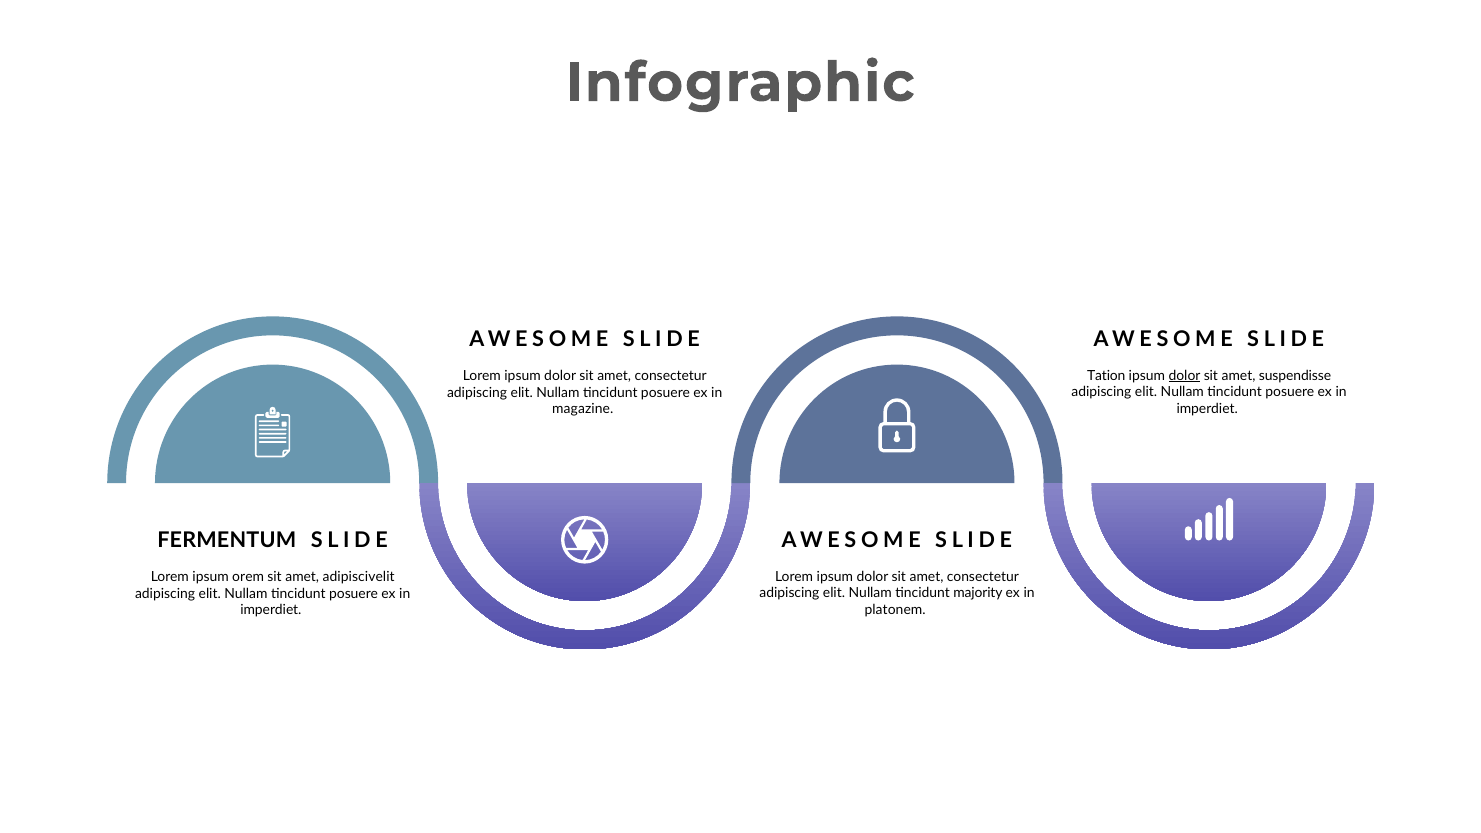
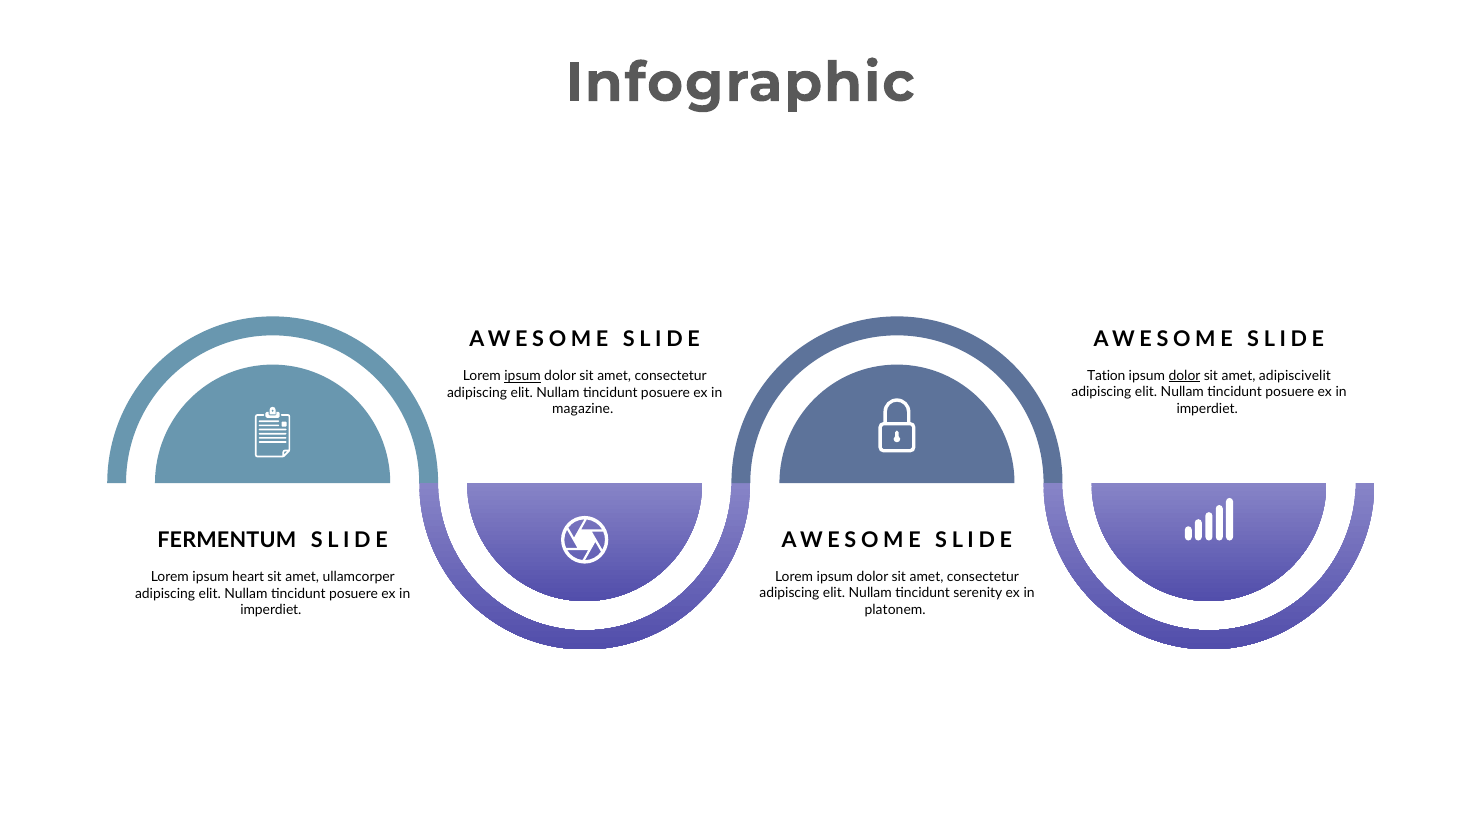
suspendisse: suspendisse -> adipiscivelit
ipsum at (523, 376) underline: none -> present
orem: orem -> heart
adipiscivelit: adipiscivelit -> ullamcorper
majority: majority -> serenity
